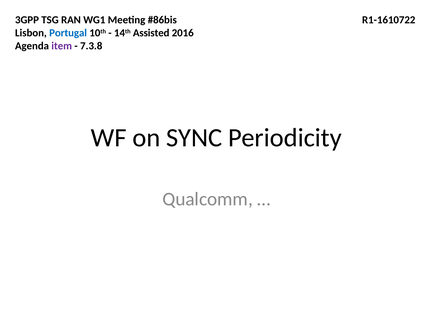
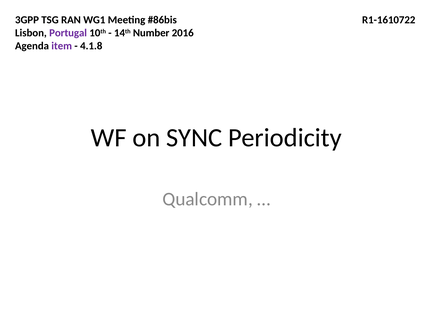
Portugal colour: blue -> purple
Assisted: Assisted -> Number
7.3.8: 7.3.8 -> 4.1.8
